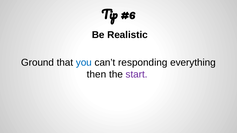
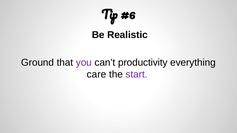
you colour: blue -> purple
responding: responding -> productivity
then: then -> care
